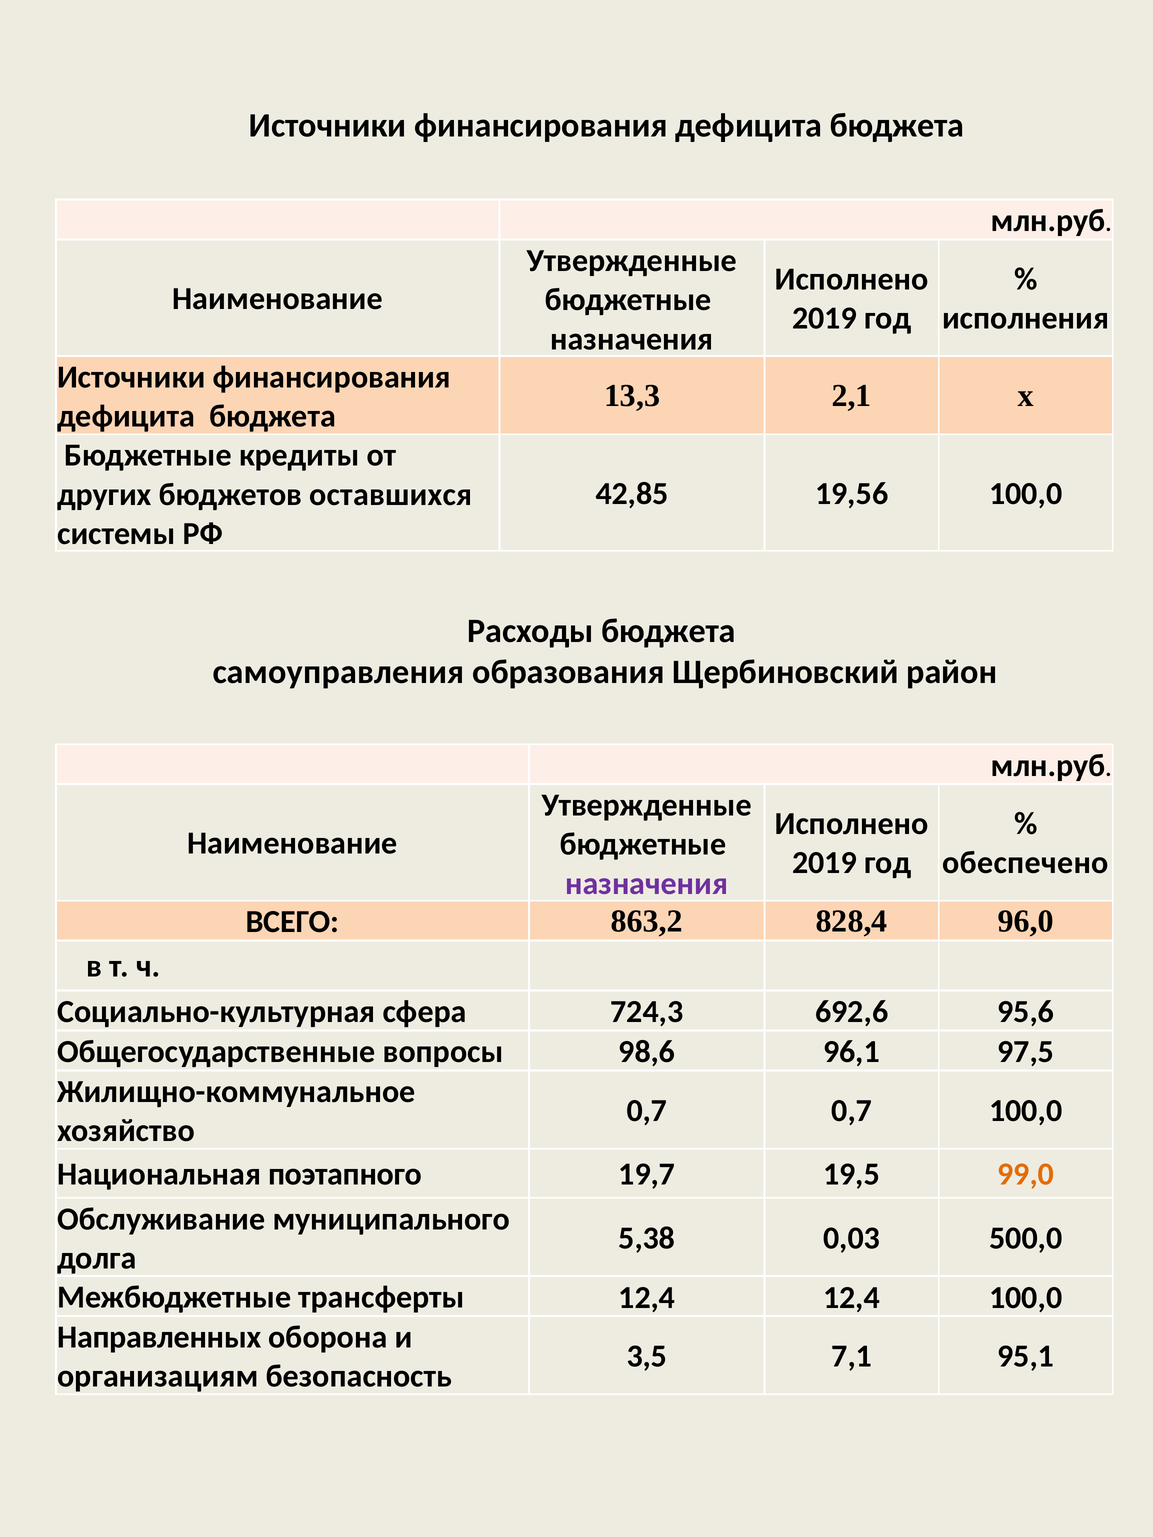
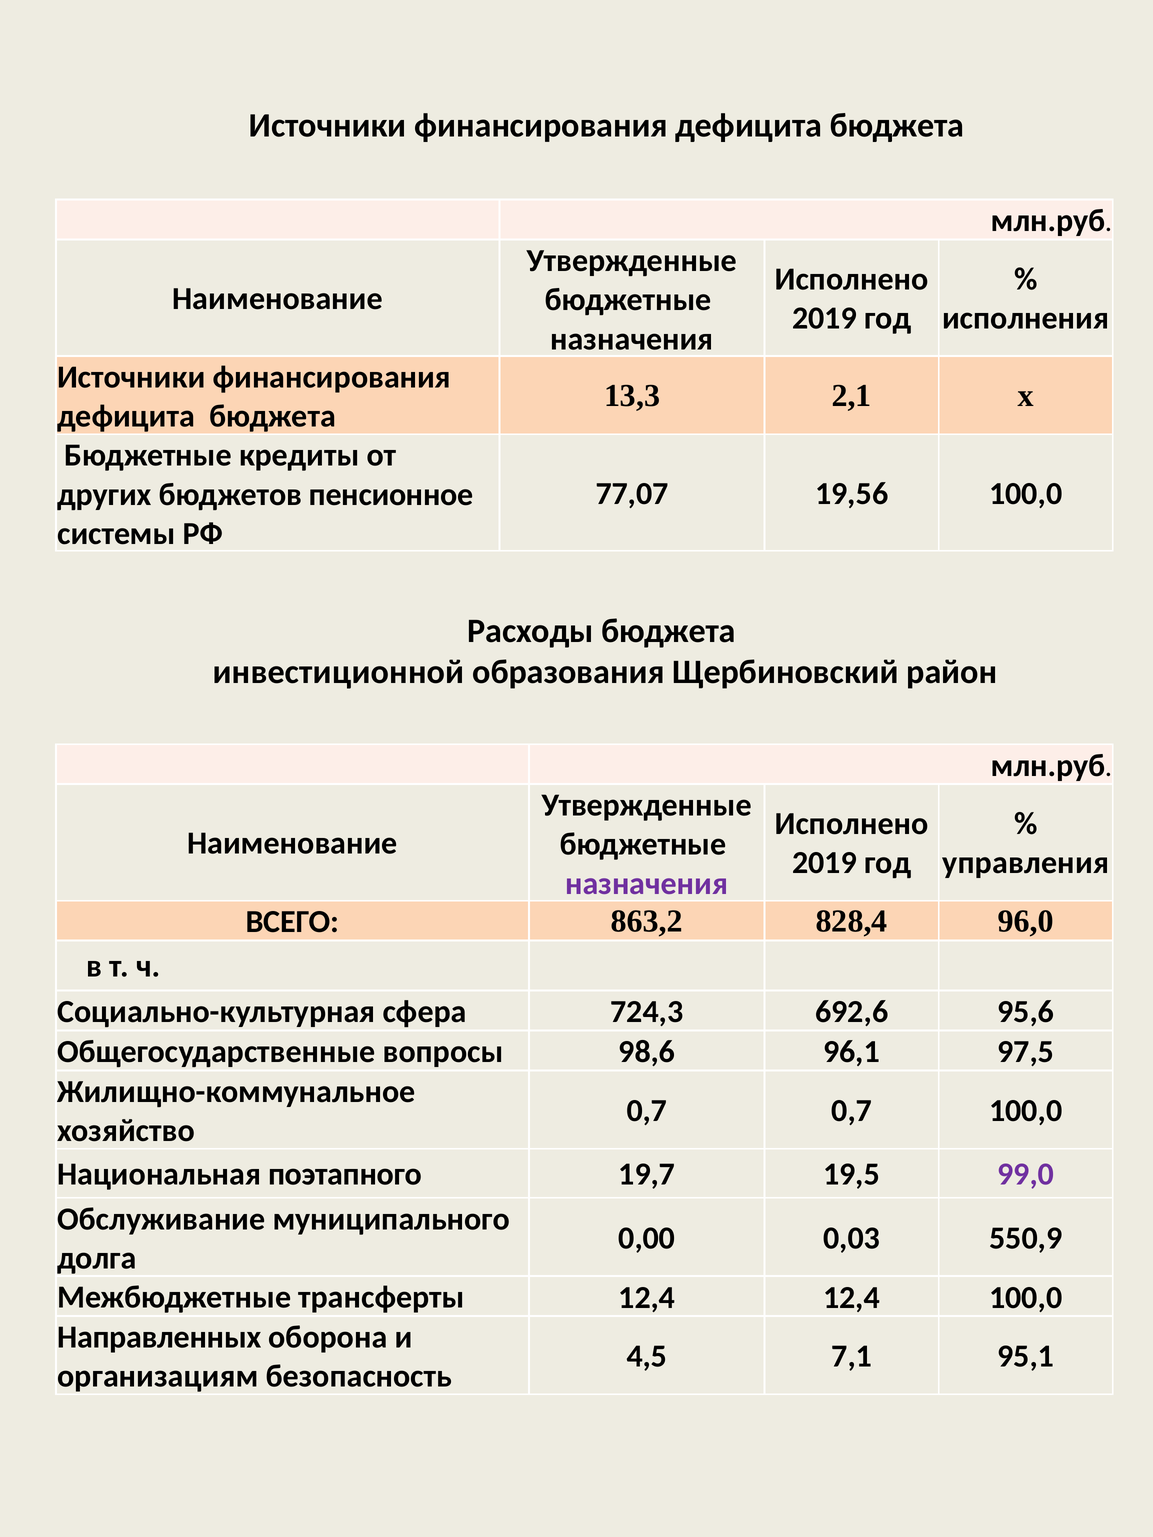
42,85: 42,85 -> 77,07
оставшихся: оставшихся -> пенсионное
самоуправления: самоуправления -> инвестиционной
обеспечено: обеспечено -> управления
99,0 colour: orange -> purple
5,38: 5,38 -> 0,00
500,0: 500,0 -> 550,9
3,5: 3,5 -> 4,5
